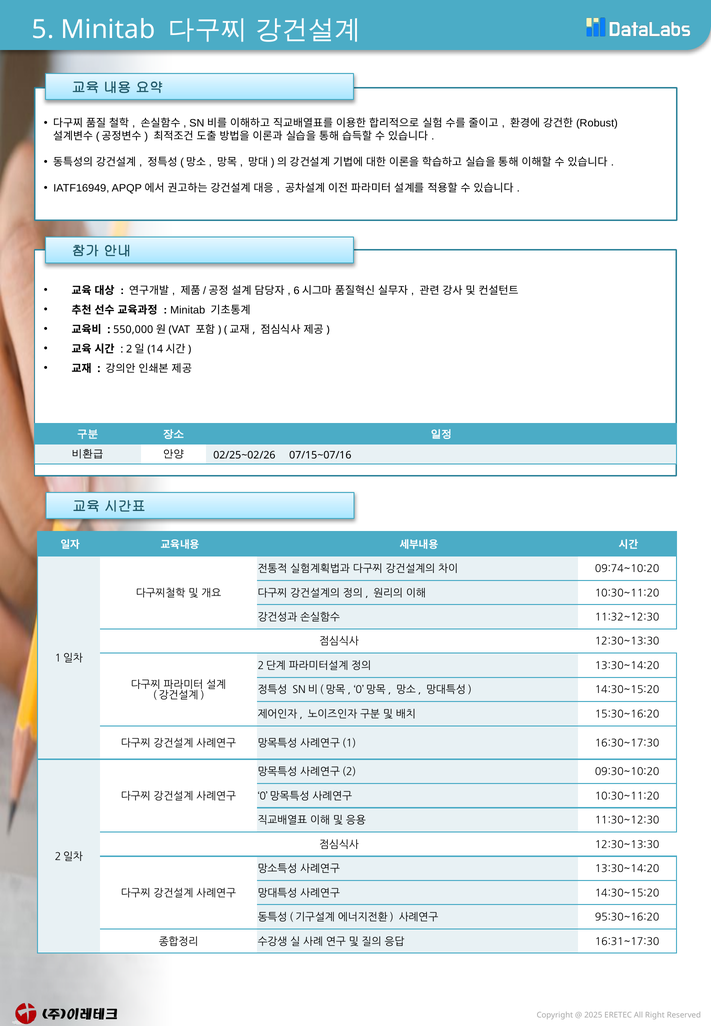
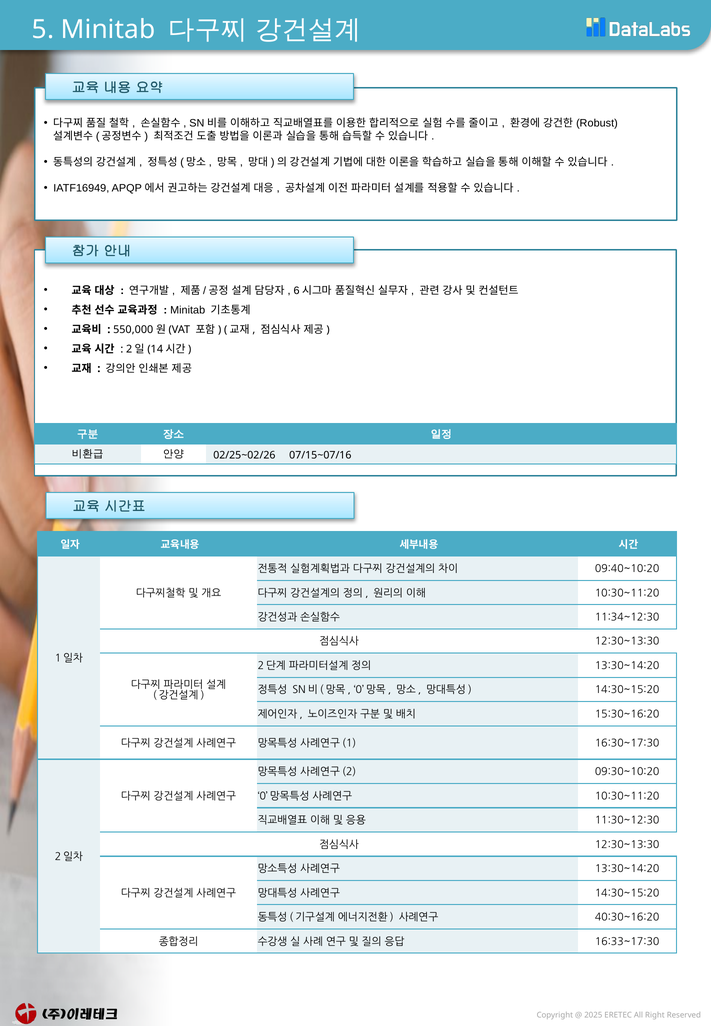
09:74~10:20: 09:74~10:20 -> 09:40~10:20
11:32~12:30: 11:32~12:30 -> 11:34~12:30
95:30~16:20: 95:30~16:20 -> 40:30~16:20
16:31~17:30: 16:31~17:30 -> 16:33~17:30
